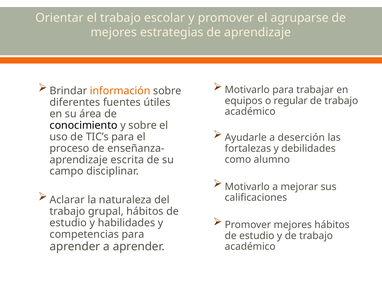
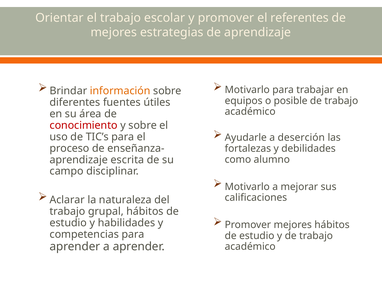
agruparse: agruparse -> referentes
regular: regular -> posible
conocimiento colour: black -> red
